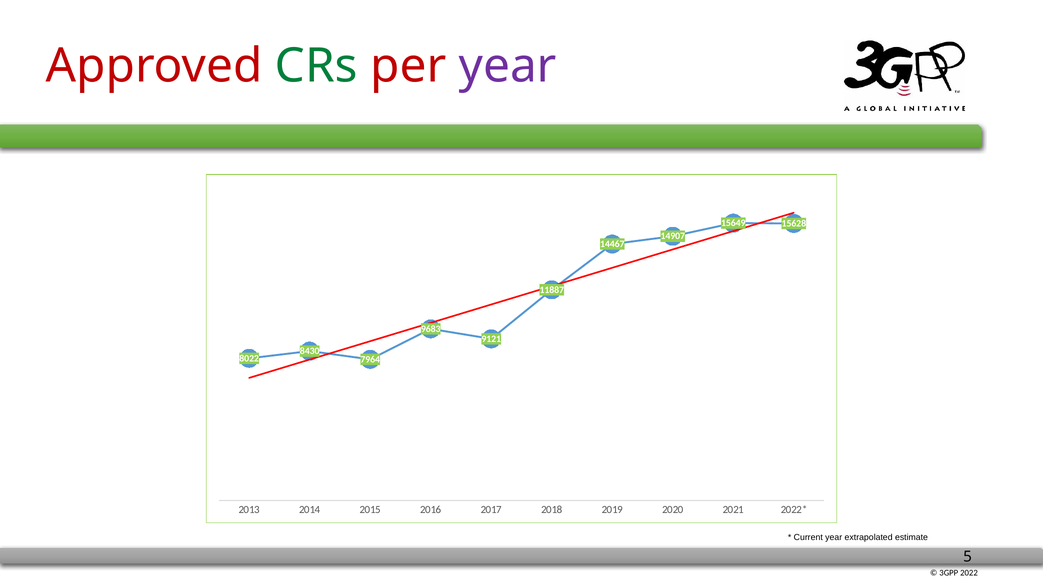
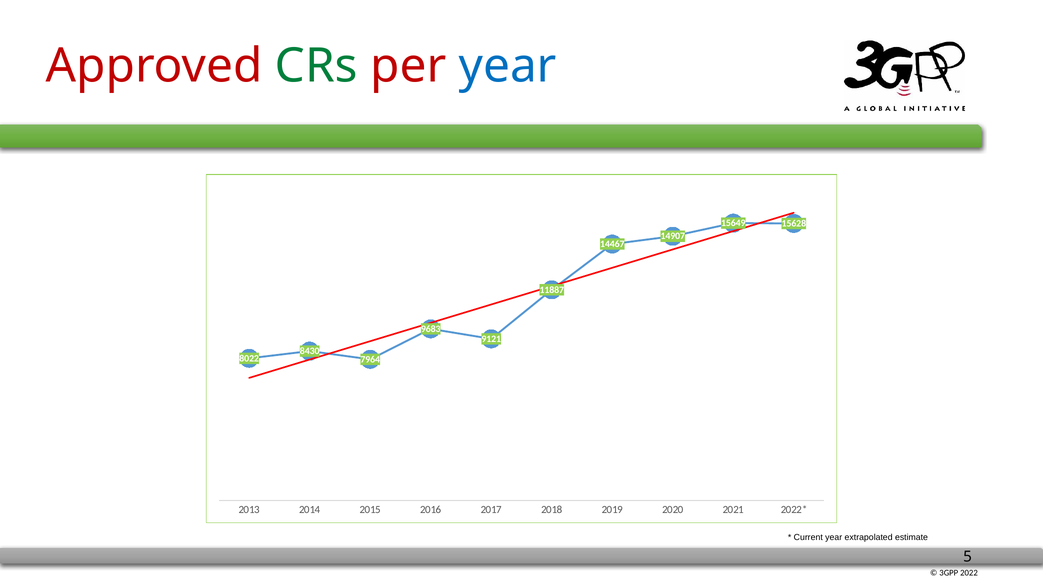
year at (508, 66) colour: purple -> blue
